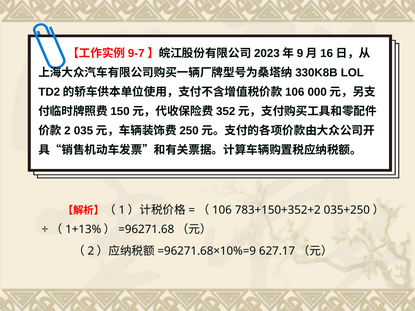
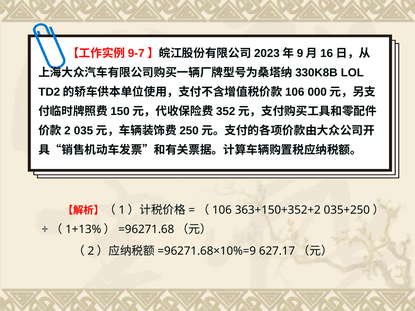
783+150+352+2: 783+150+352+2 -> 363+150+352+2
